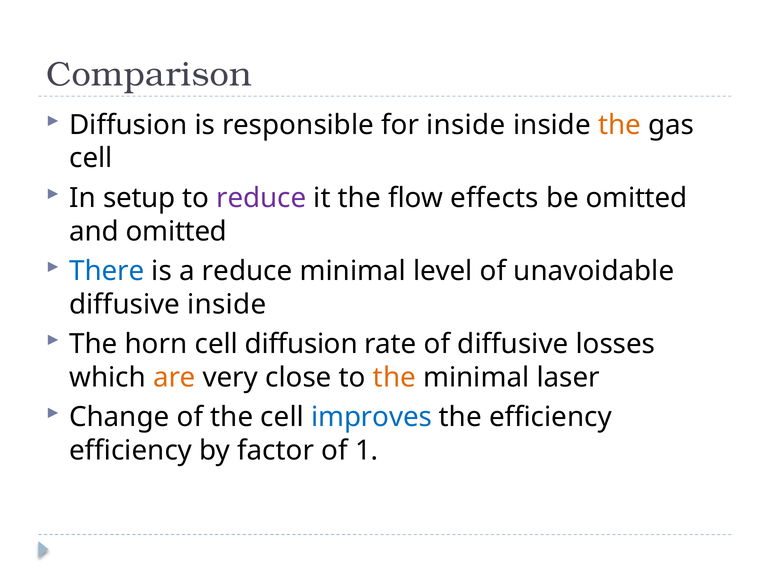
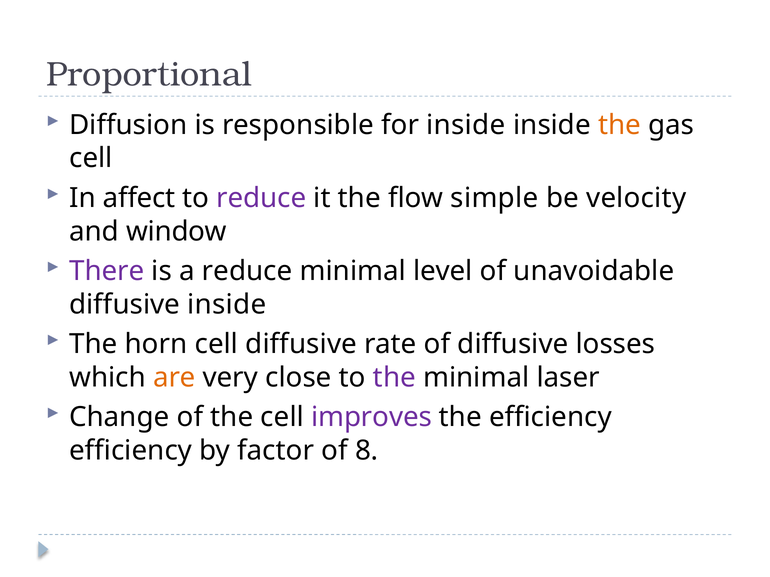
Comparison: Comparison -> Proportional
setup: setup -> affect
effects: effects -> simple
be omitted: omitted -> velocity
and omitted: omitted -> window
There colour: blue -> purple
cell diffusion: diffusion -> diffusive
the at (394, 378) colour: orange -> purple
improves colour: blue -> purple
1: 1 -> 8
